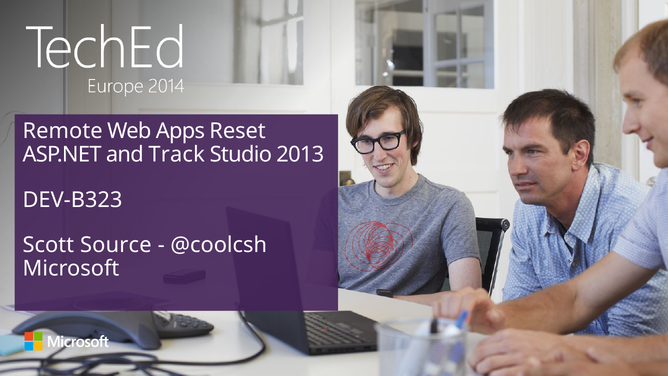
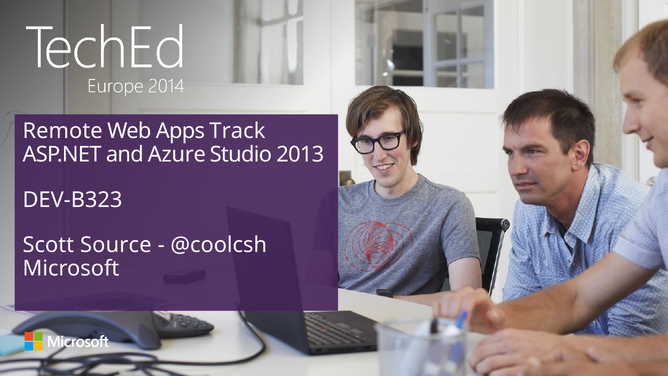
Reset: Reset -> Track
Track: Track -> Azure
